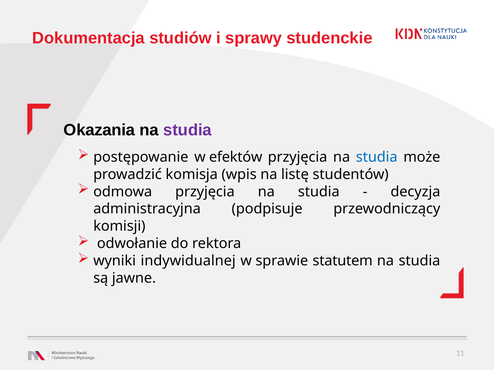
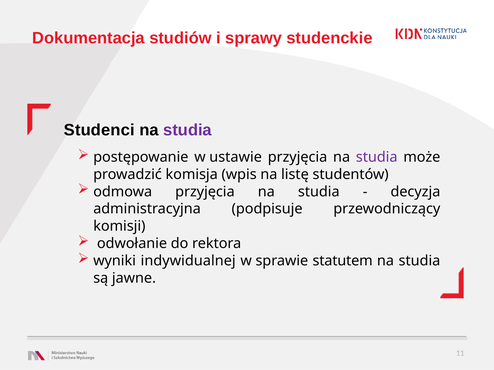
Okazania: Okazania -> Studenci
efektów: efektów -> ustawie
studia at (377, 157) colour: blue -> purple
